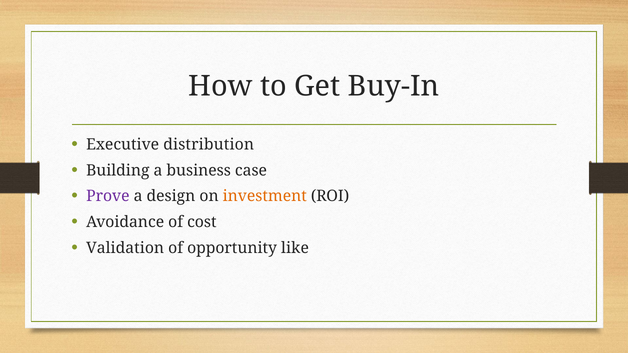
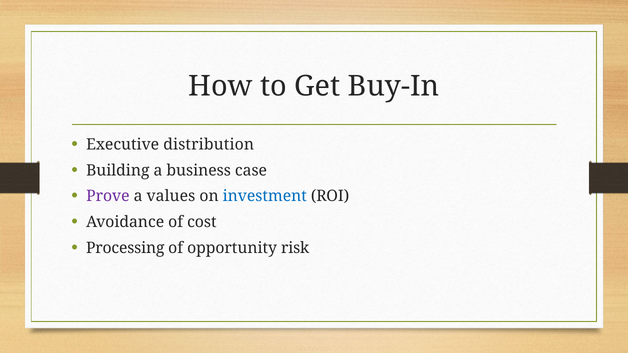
design: design -> values
investment colour: orange -> blue
Validation: Validation -> Processing
like: like -> risk
